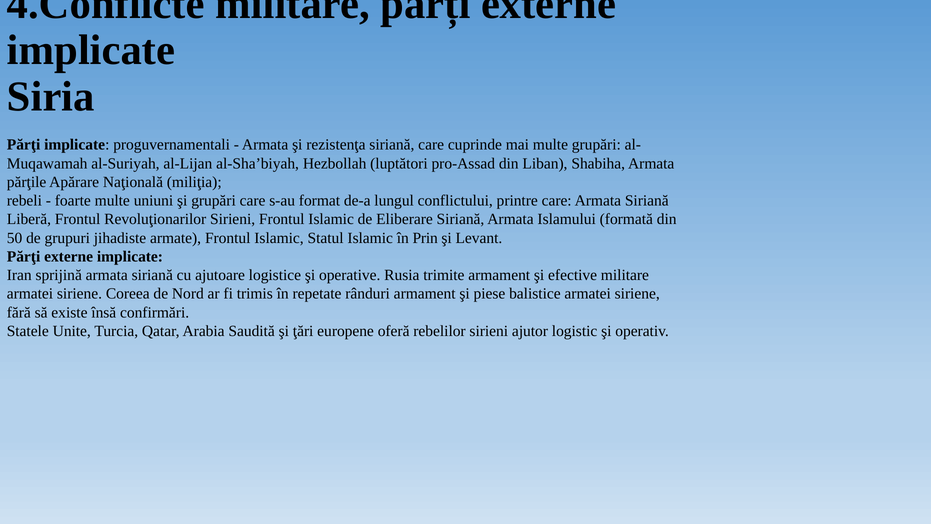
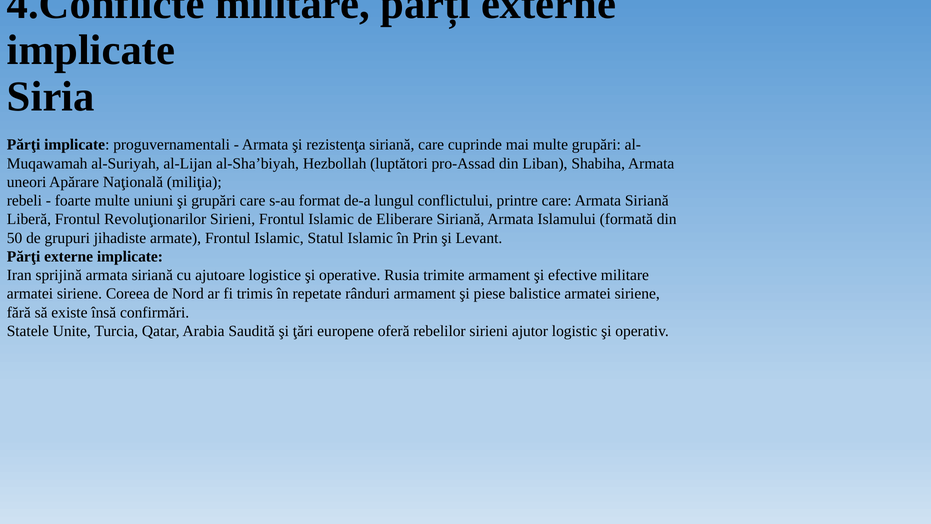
părţile: părţile -> uneori
